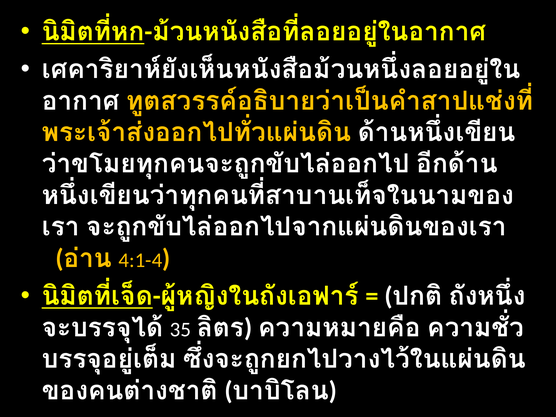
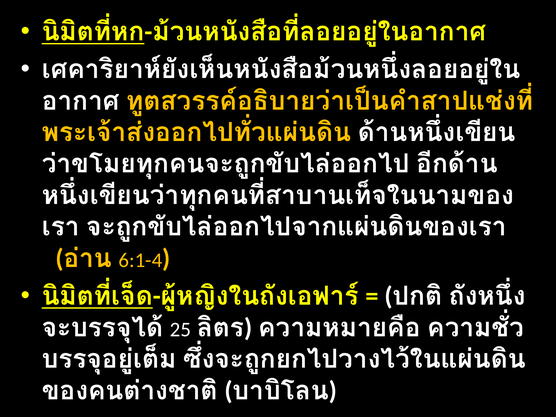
4:1-4: 4:1-4 -> 6:1-4
35: 35 -> 25
